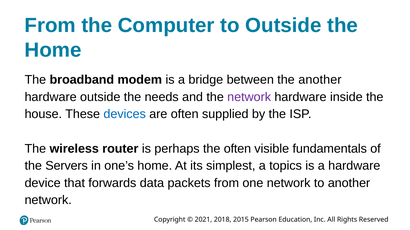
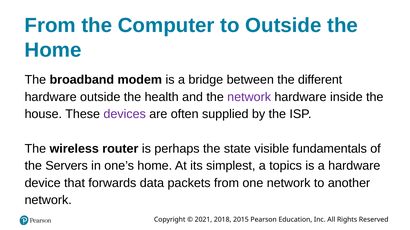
the another: another -> different
needs: needs -> health
devices colour: blue -> purple
the often: often -> state
